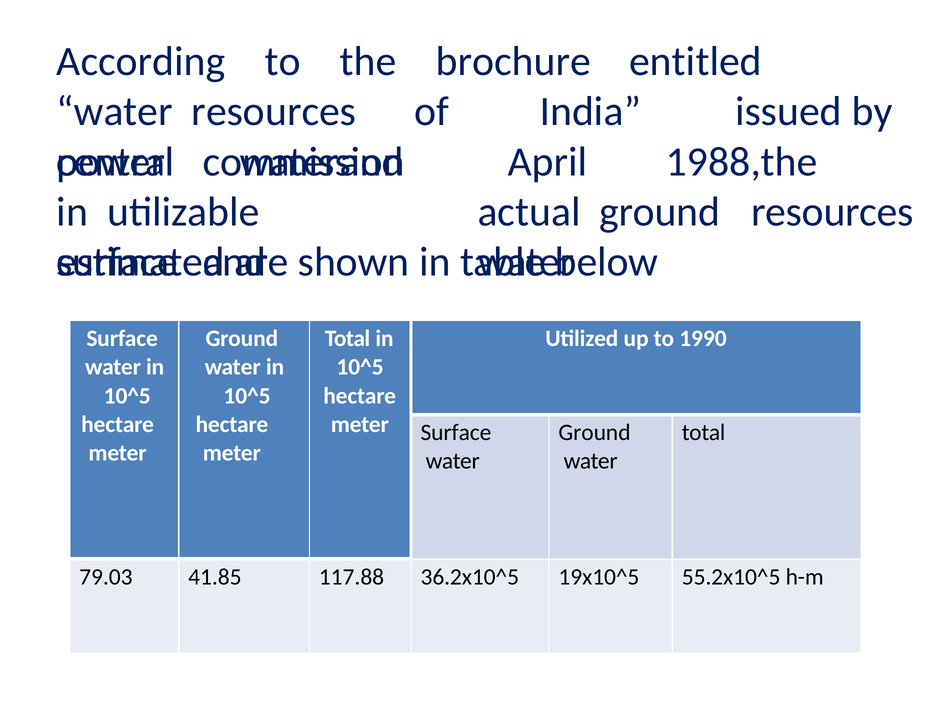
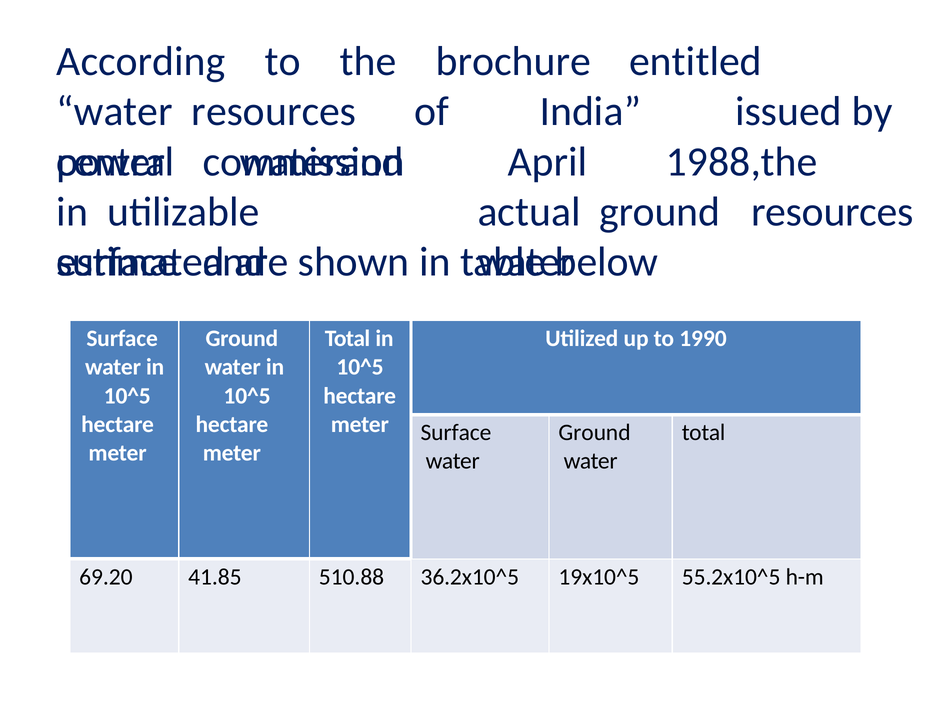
79.03: 79.03 -> 69.20
117.88: 117.88 -> 510.88
